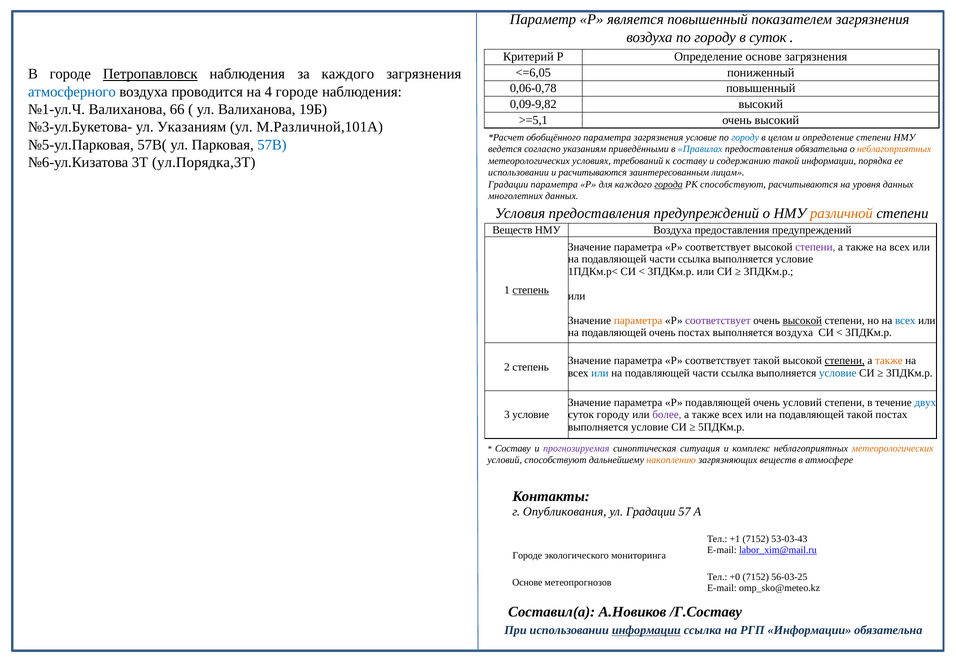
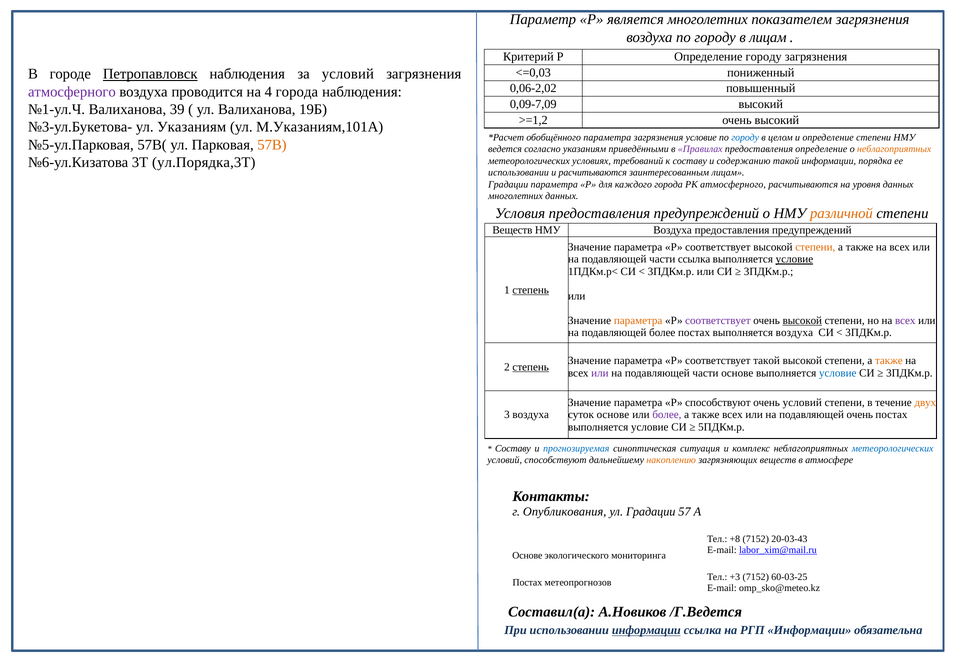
является повышенный: повышенный -> многолетних
в суток: суток -> лицам
Определение основе: основе -> городу
<=6,05: <=6,05 -> <=0,03
за каждого: каждого -> условий
0,06-0,78: 0,06-0,78 -> 0,06-2,02
атмосферного at (72, 92) colour: blue -> purple
4 городе: городе -> города
0,09-9,82: 0,09-9,82 -> 0,09-7,09
66: 66 -> 39
>=5,1: >=5,1 -> >=1,2
М.Различной,101А: М.Различной,101А -> М.Указаниям,101А
57В colour: blue -> orange
Правилах colour: blue -> purple
предоставления обязательна: обязательна -> определение
города at (669, 184) underline: present -> none
РК способствуют: способствуют -> атмосферного
степени at (815, 247) colour: purple -> orange
условие at (794, 259) underline: none -> present
всех at (905, 320) colour: blue -> purple
на подавляющей очень: очень -> более
степени at (845, 361) underline: present -> none
степень at (531, 367) underline: none -> present
или at (600, 373) colour: blue -> purple
ссылка at (737, 373): ссылка -> основе
Р подавляющей: подавляющей -> способствуют
двух colour: blue -> orange
3 условие: условие -> воздуха
суток городу: городу -> основе
подавляющей такой: такой -> очень
прогнозируемая colour: purple -> blue
метеорологических at (893, 448) colour: orange -> blue
+1: +1 -> +8
53-03-43: 53-03-43 -> 20-03-43
Городе at (527, 555): Городе -> Основе
+0: +0 -> +3
56-03-25: 56-03-25 -> 60-03-25
Основе at (527, 582): Основе -> Постах
/Г.Составу: /Г.Составу -> /Г.Ведется
